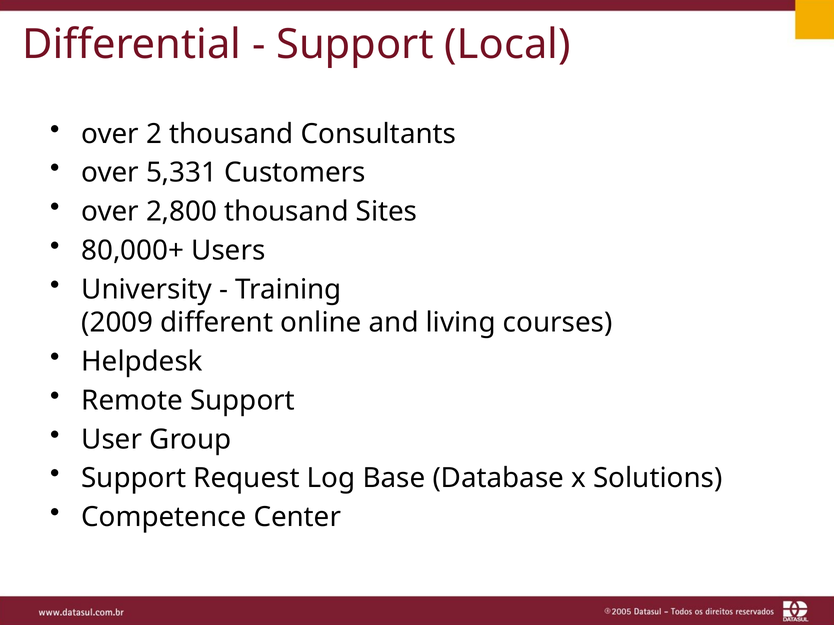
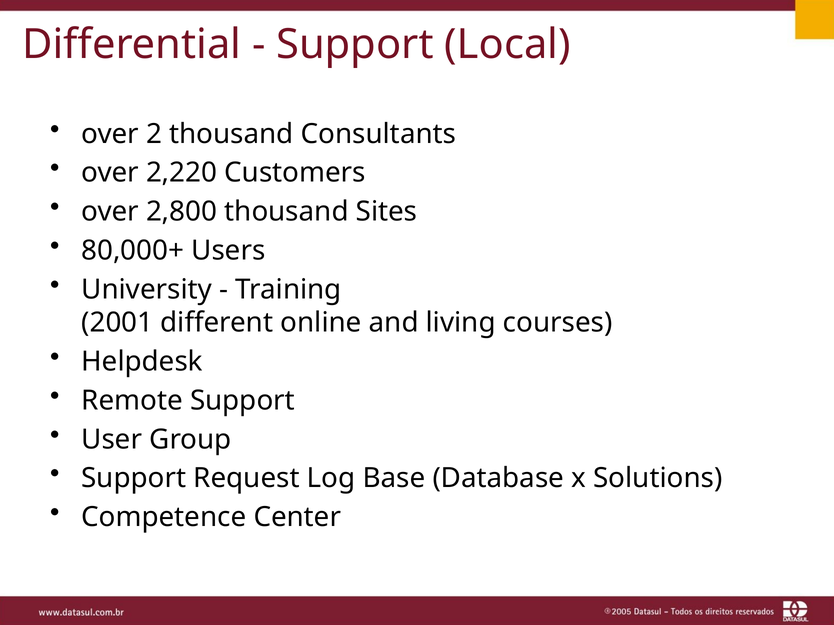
5,331: 5,331 -> 2,220
2009: 2009 -> 2001
